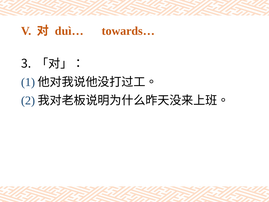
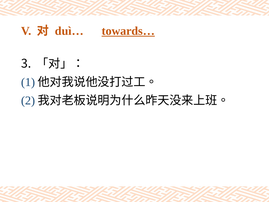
towards… underline: none -> present
